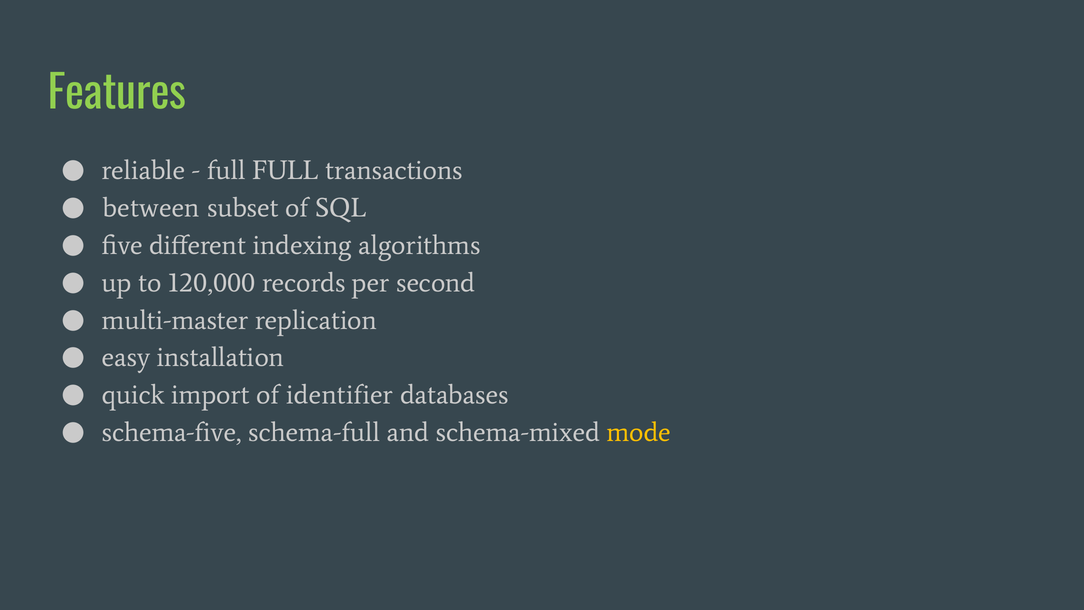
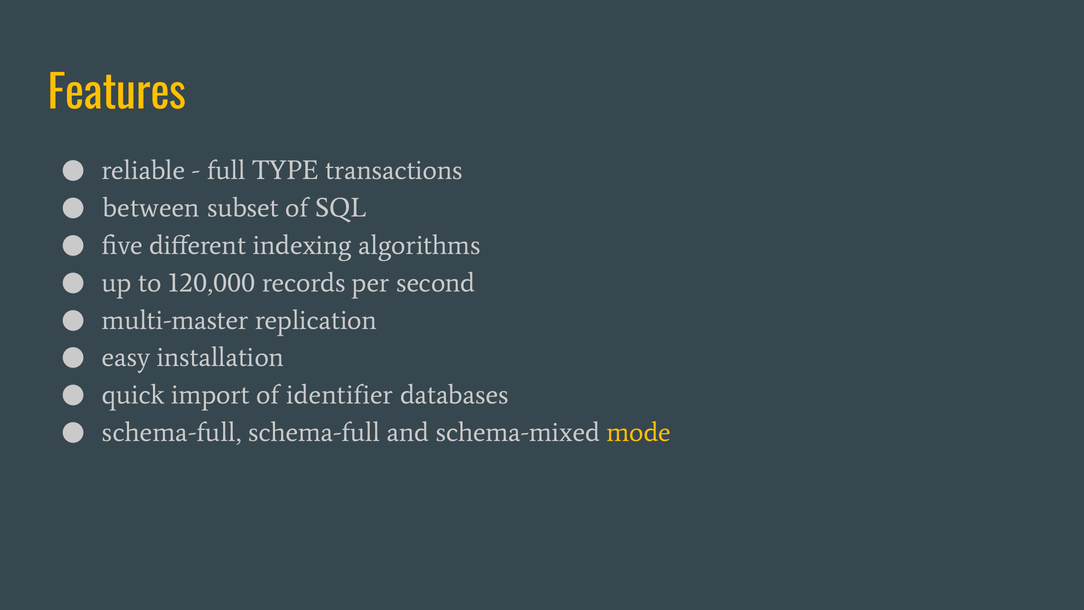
Features colour: light green -> yellow
full FULL: FULL -> TYPE
schema-five at (172, 432): schema-five -> schema-full
